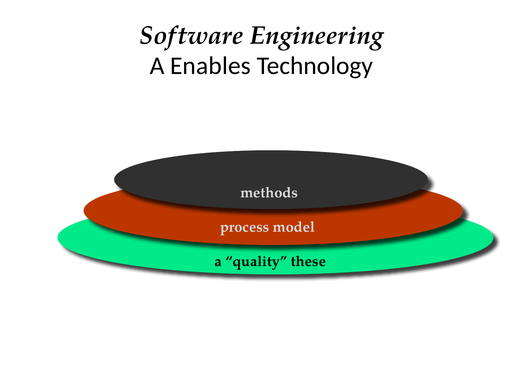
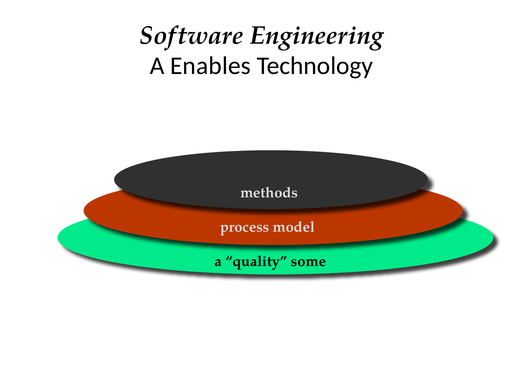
these: these -> some
